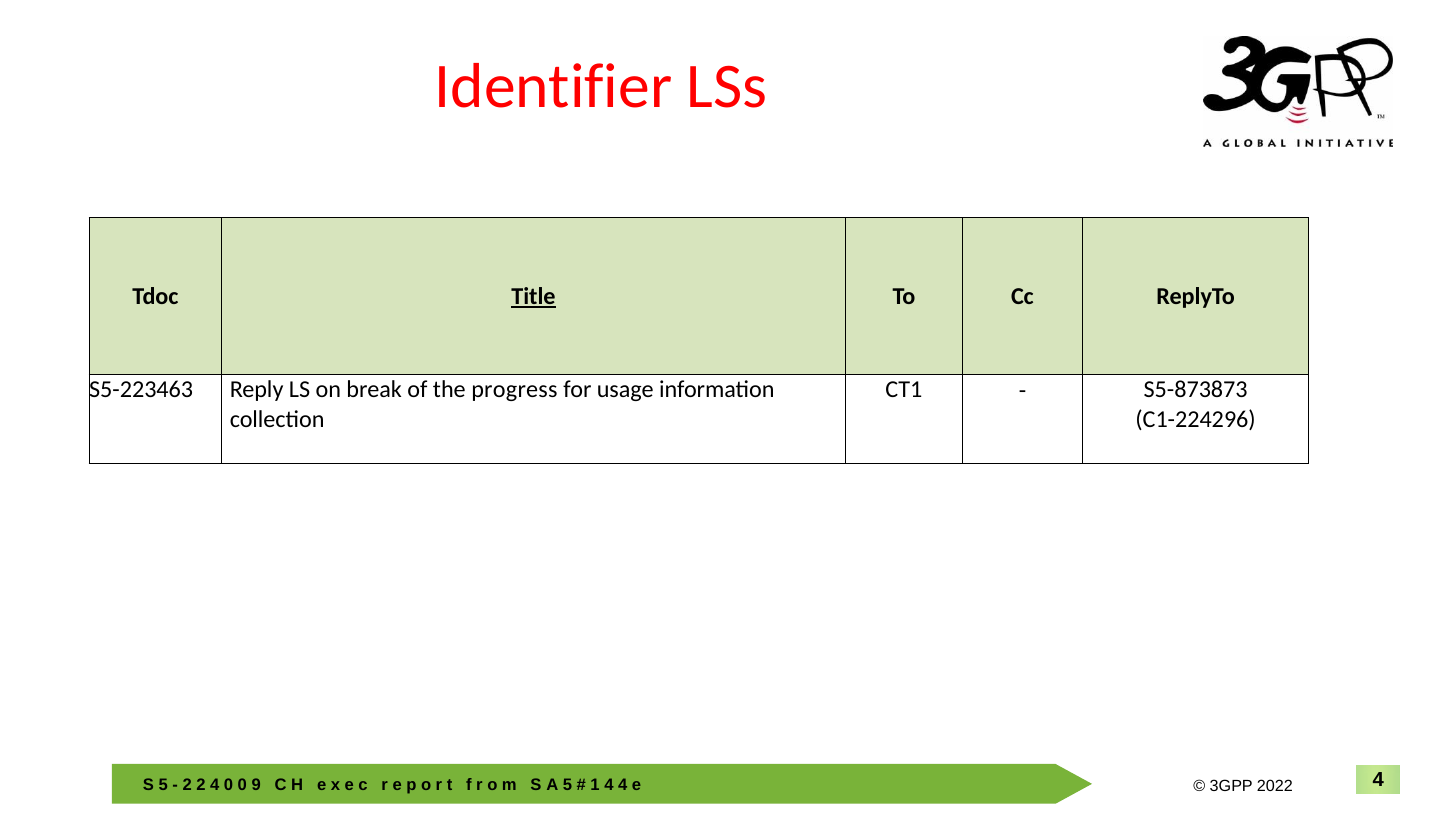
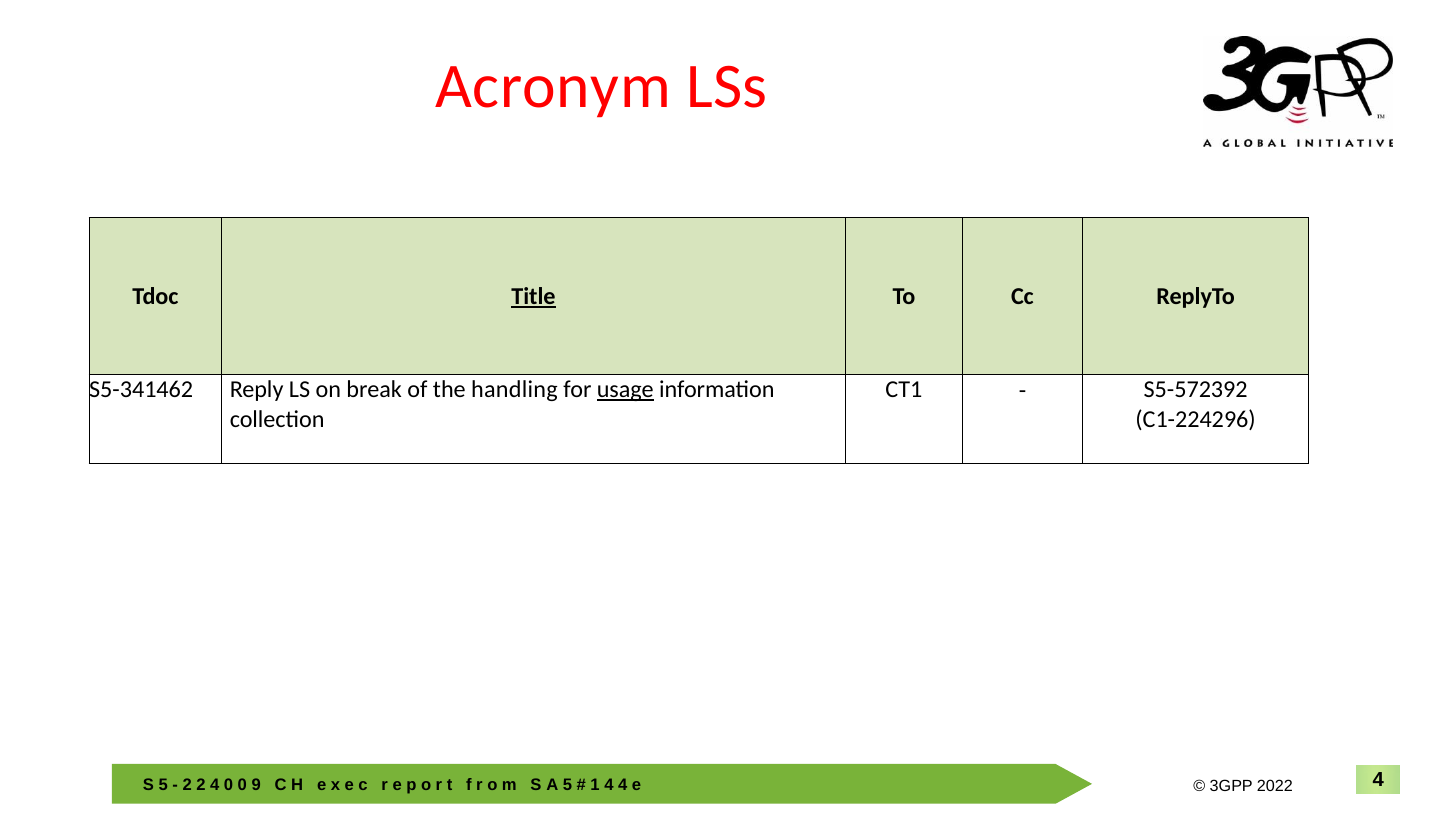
Identifier: Identifier -> Acronym
S5-223463: S5-223463 -> S5-341462
progress: progress -> handling
usage underline: none -> present
S5-873873: S5-873873 -> S5-572392
